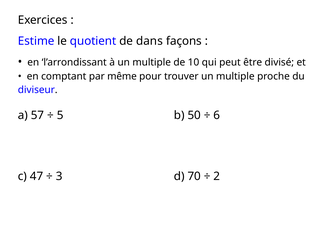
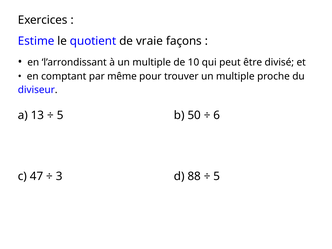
dans: dans -> vraie
57: 57 -> 13
70: 70 -> 88
2 at (217, 176): 2 -> 5
